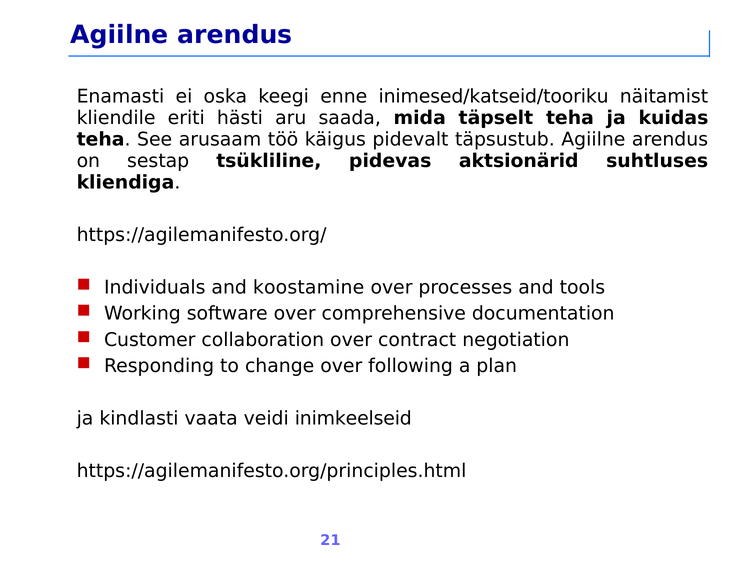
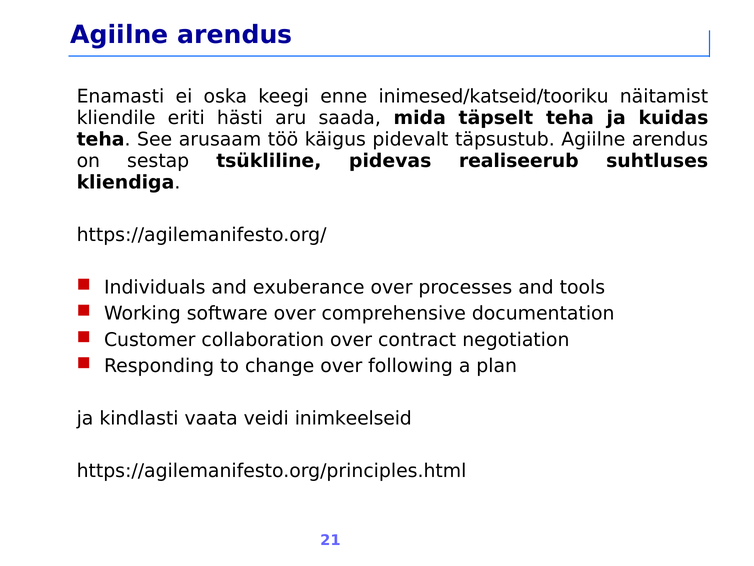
aktsionärid: aktsionärid -> realiseerub
koostamine: koostamine -> exuberance
